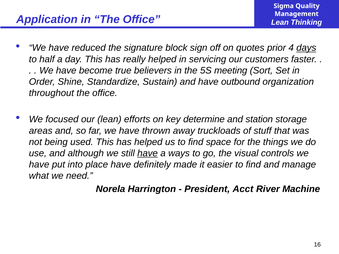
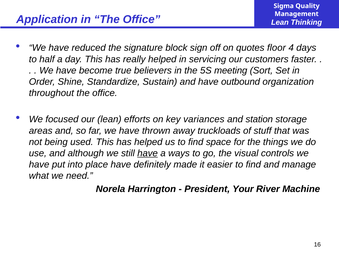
prior: prior -> floor
days underline: present -> none
determine: determine -> variances
Acct: Acct -> Your
